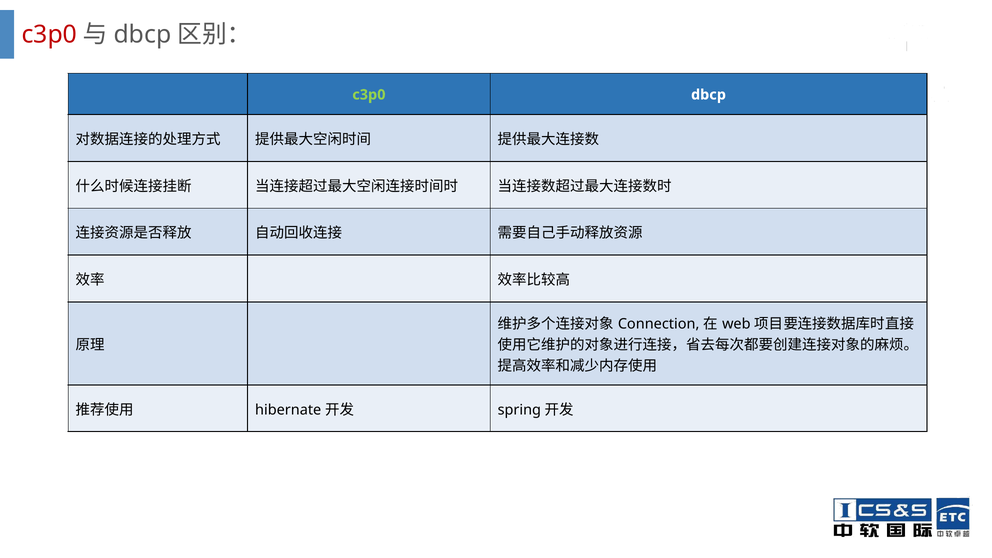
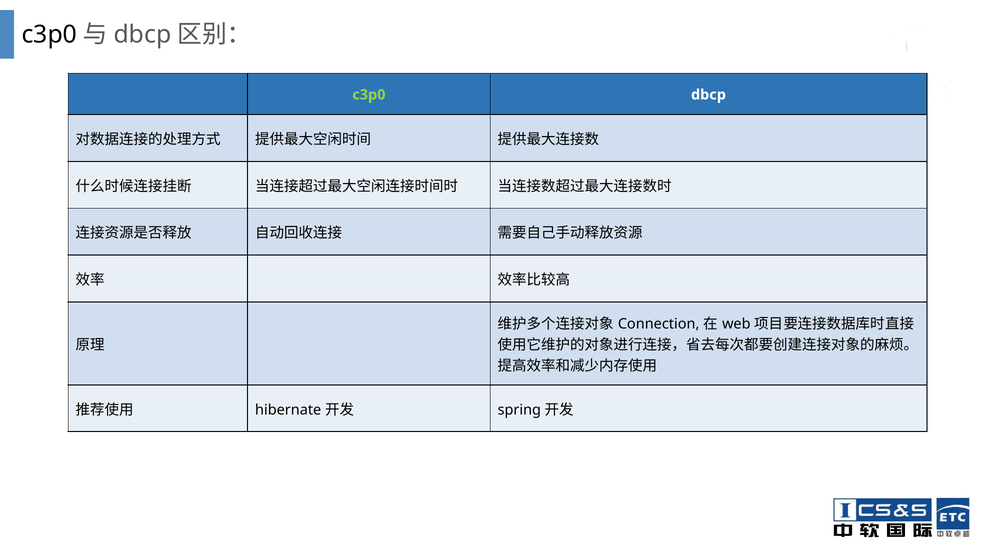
c3p0 at (49, 34) colour: red -> black
